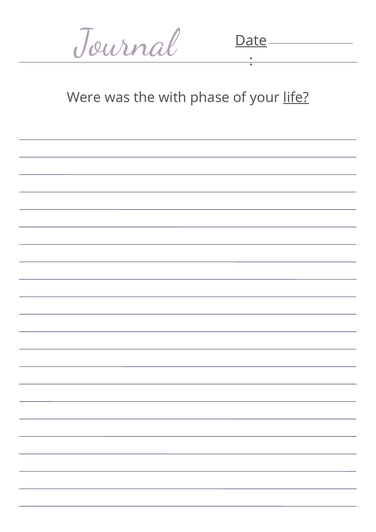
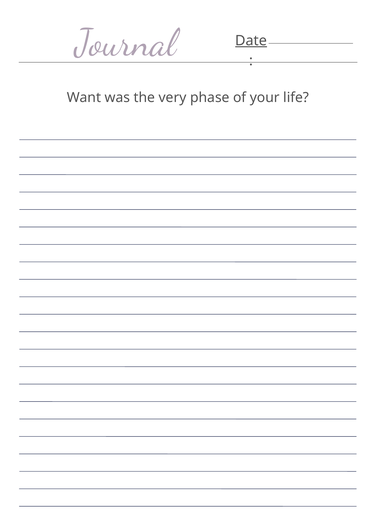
Were: Were -> Want
with: with -> very
life underline: present -> none
